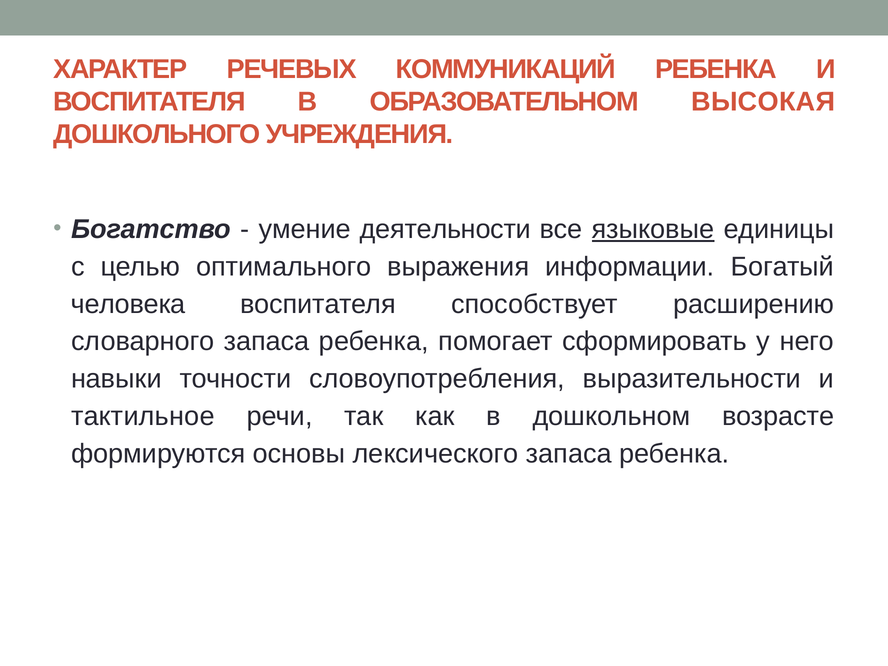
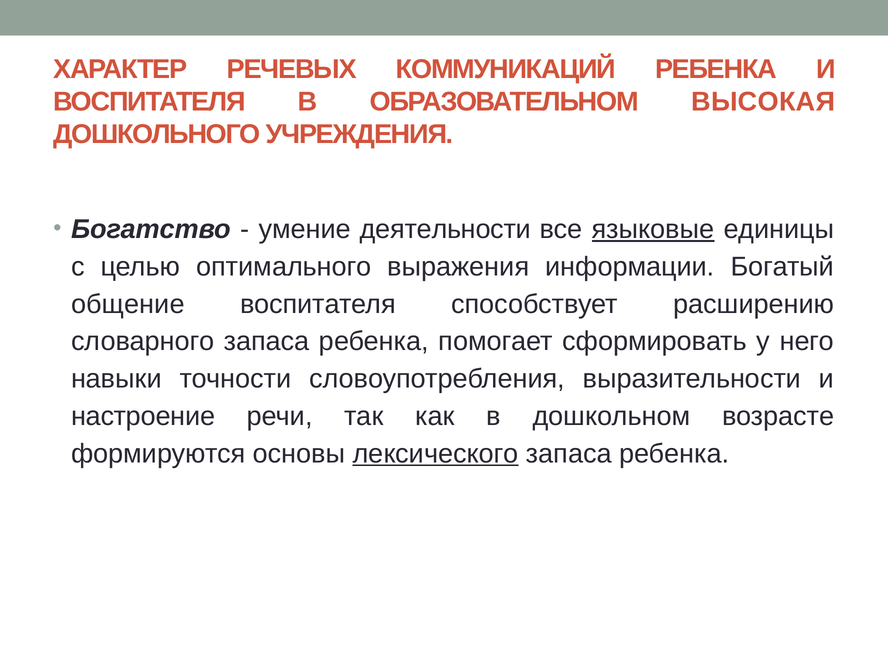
человека: человека -> общение
тактильное: тактильное -> настроение
лексического underline: none -> present
